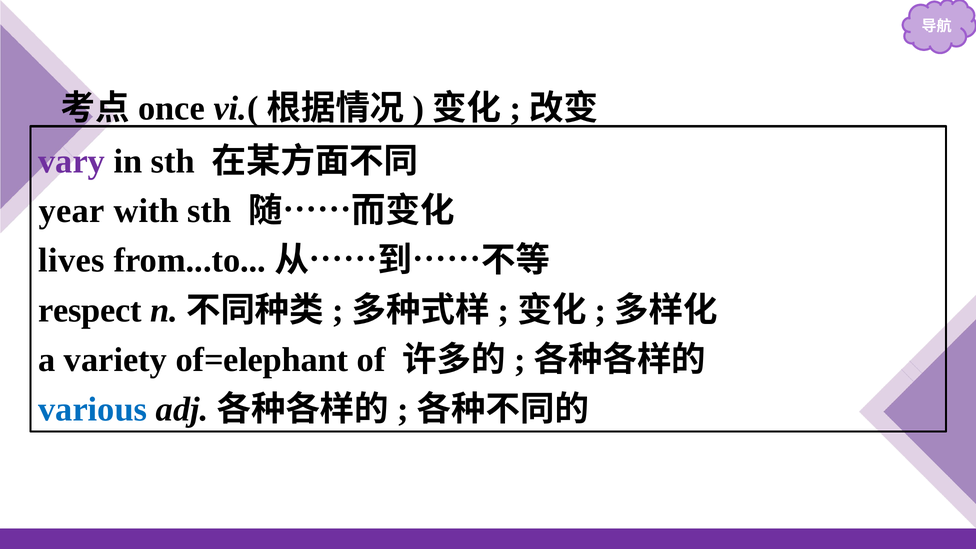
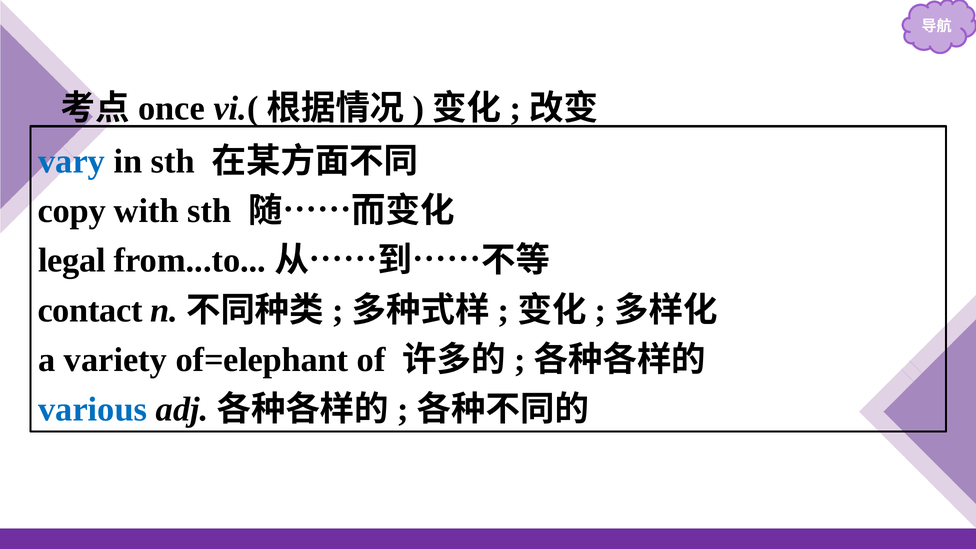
vary colour: purple -> blue
year: year -> copy
lives: lives -> legal
respect: respect -> contact
